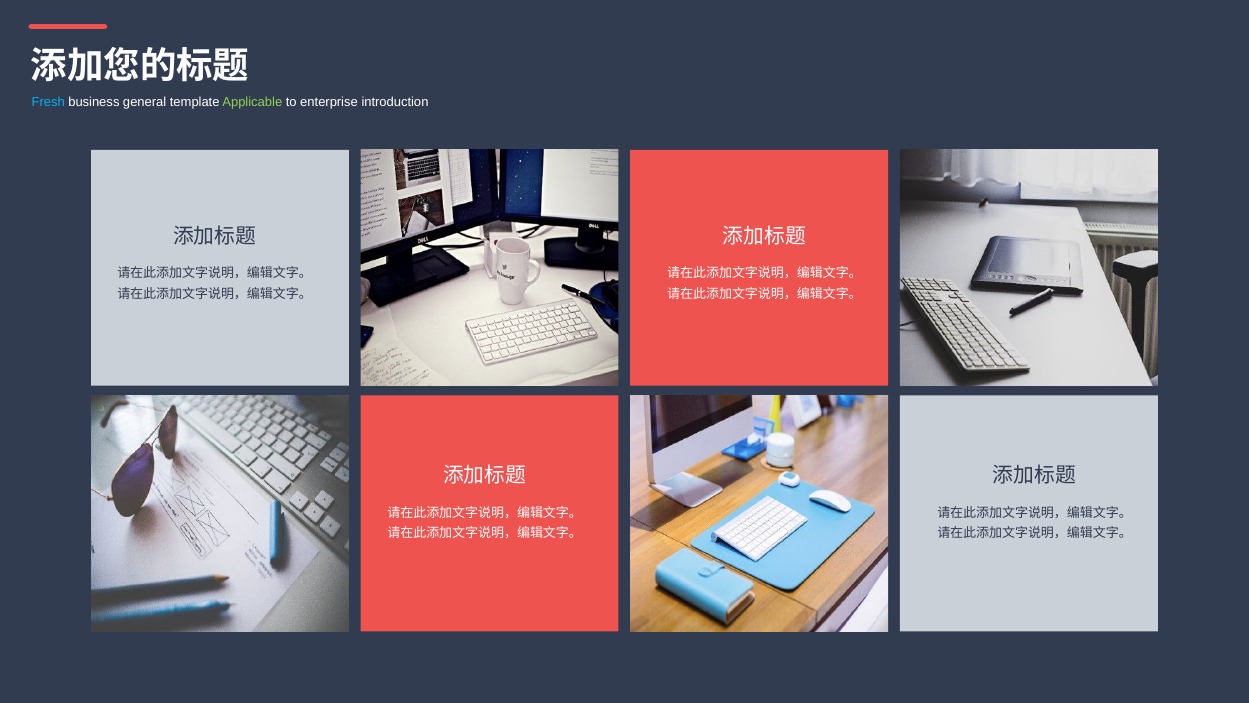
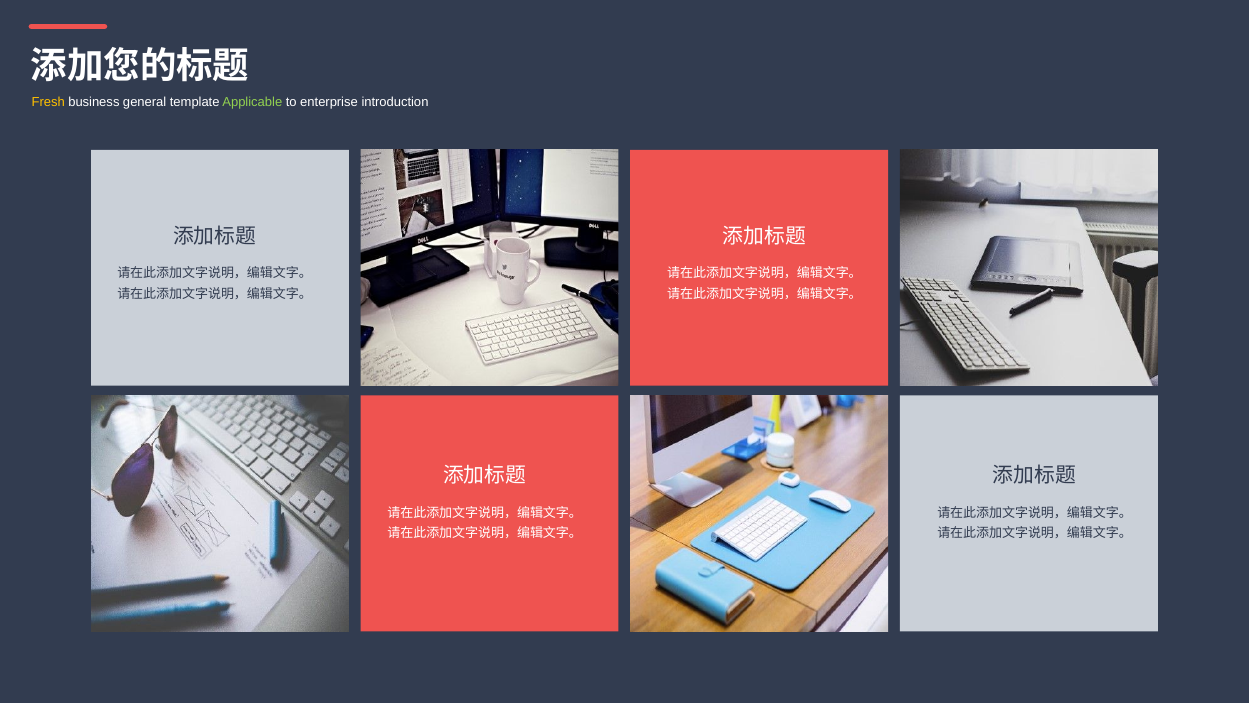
Fresh colour: light blue -> yellow
